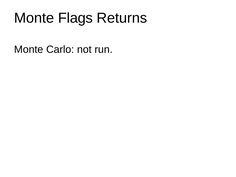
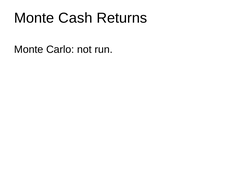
Flags: Flags -> Cash
